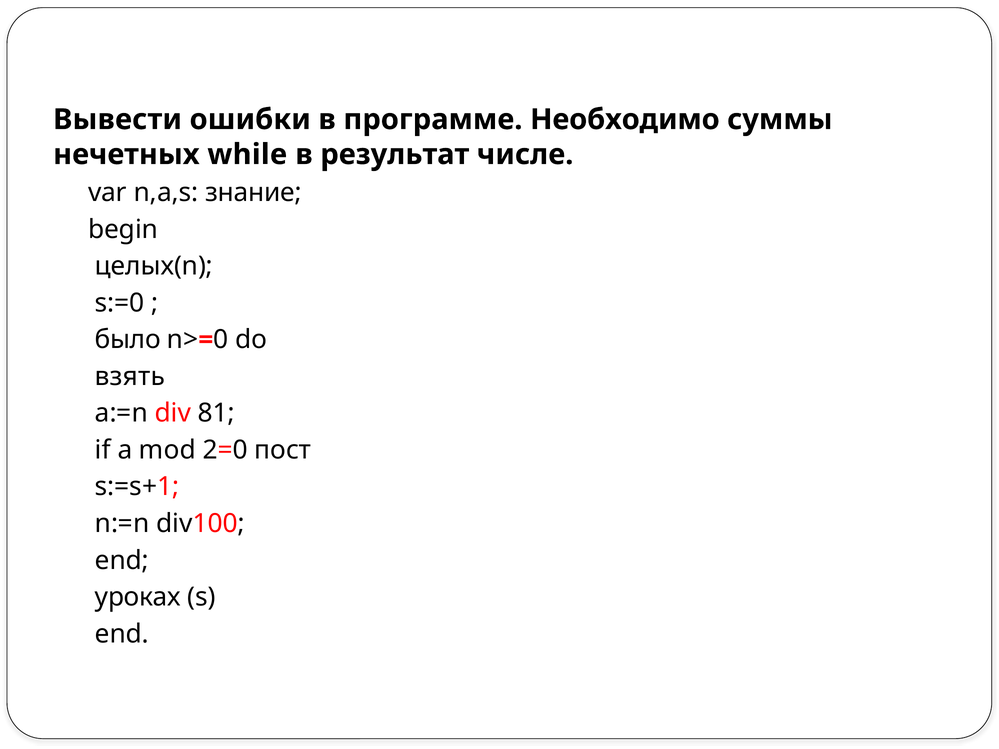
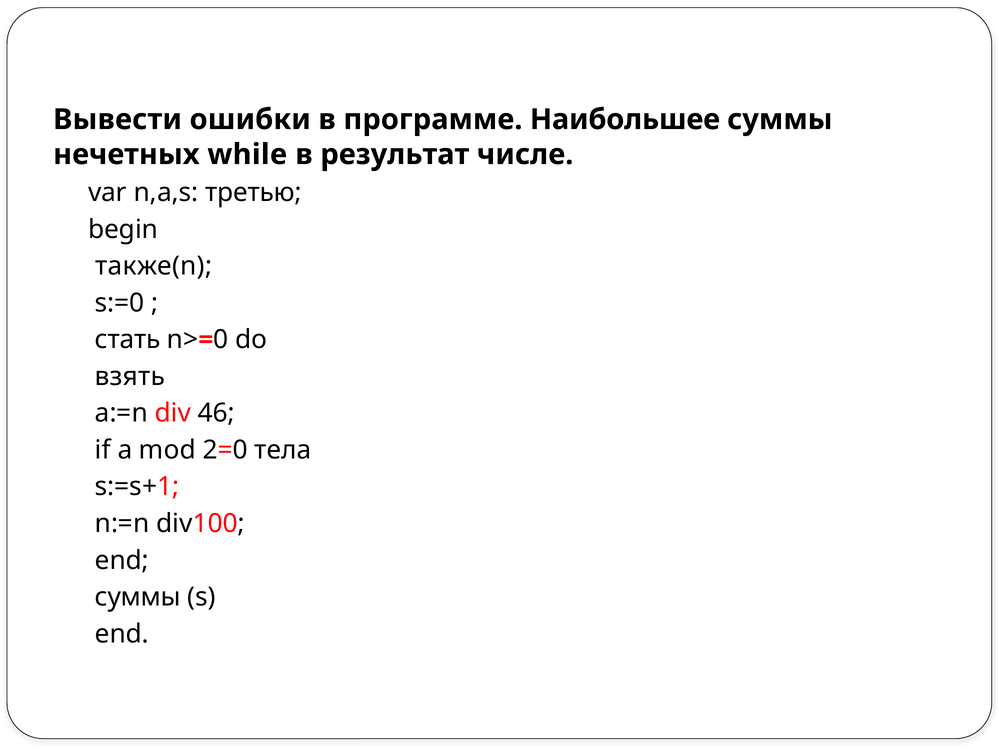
Необходимо: Необходимо -> Наибольшее
знание: знание -> третью
целых(n: целых(n -> также(n
было: было -> стать
81: 81 -> 46
пост: пост -> тела
уроках at (138, 597): уроках -> суммы
